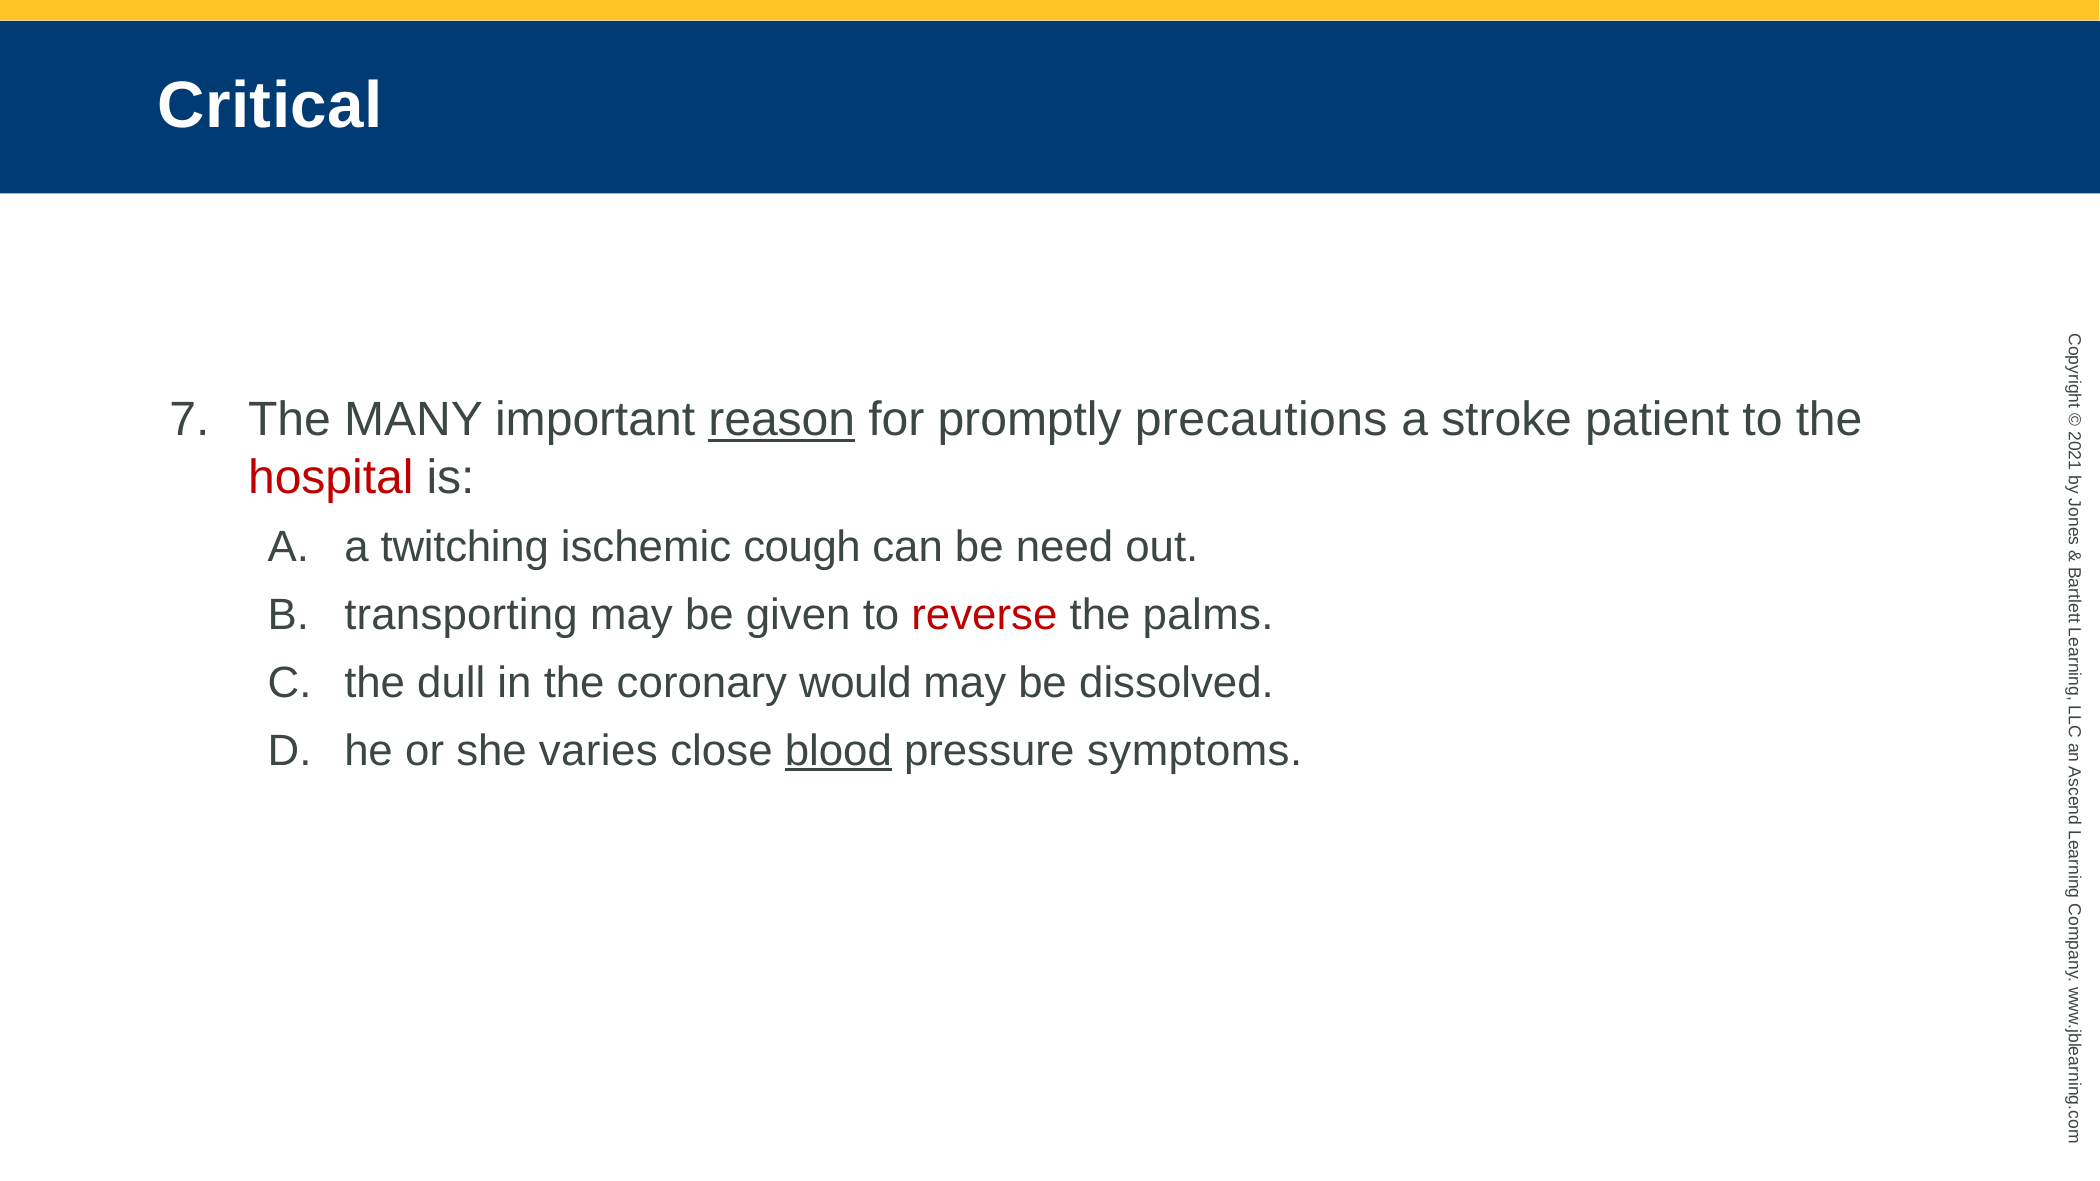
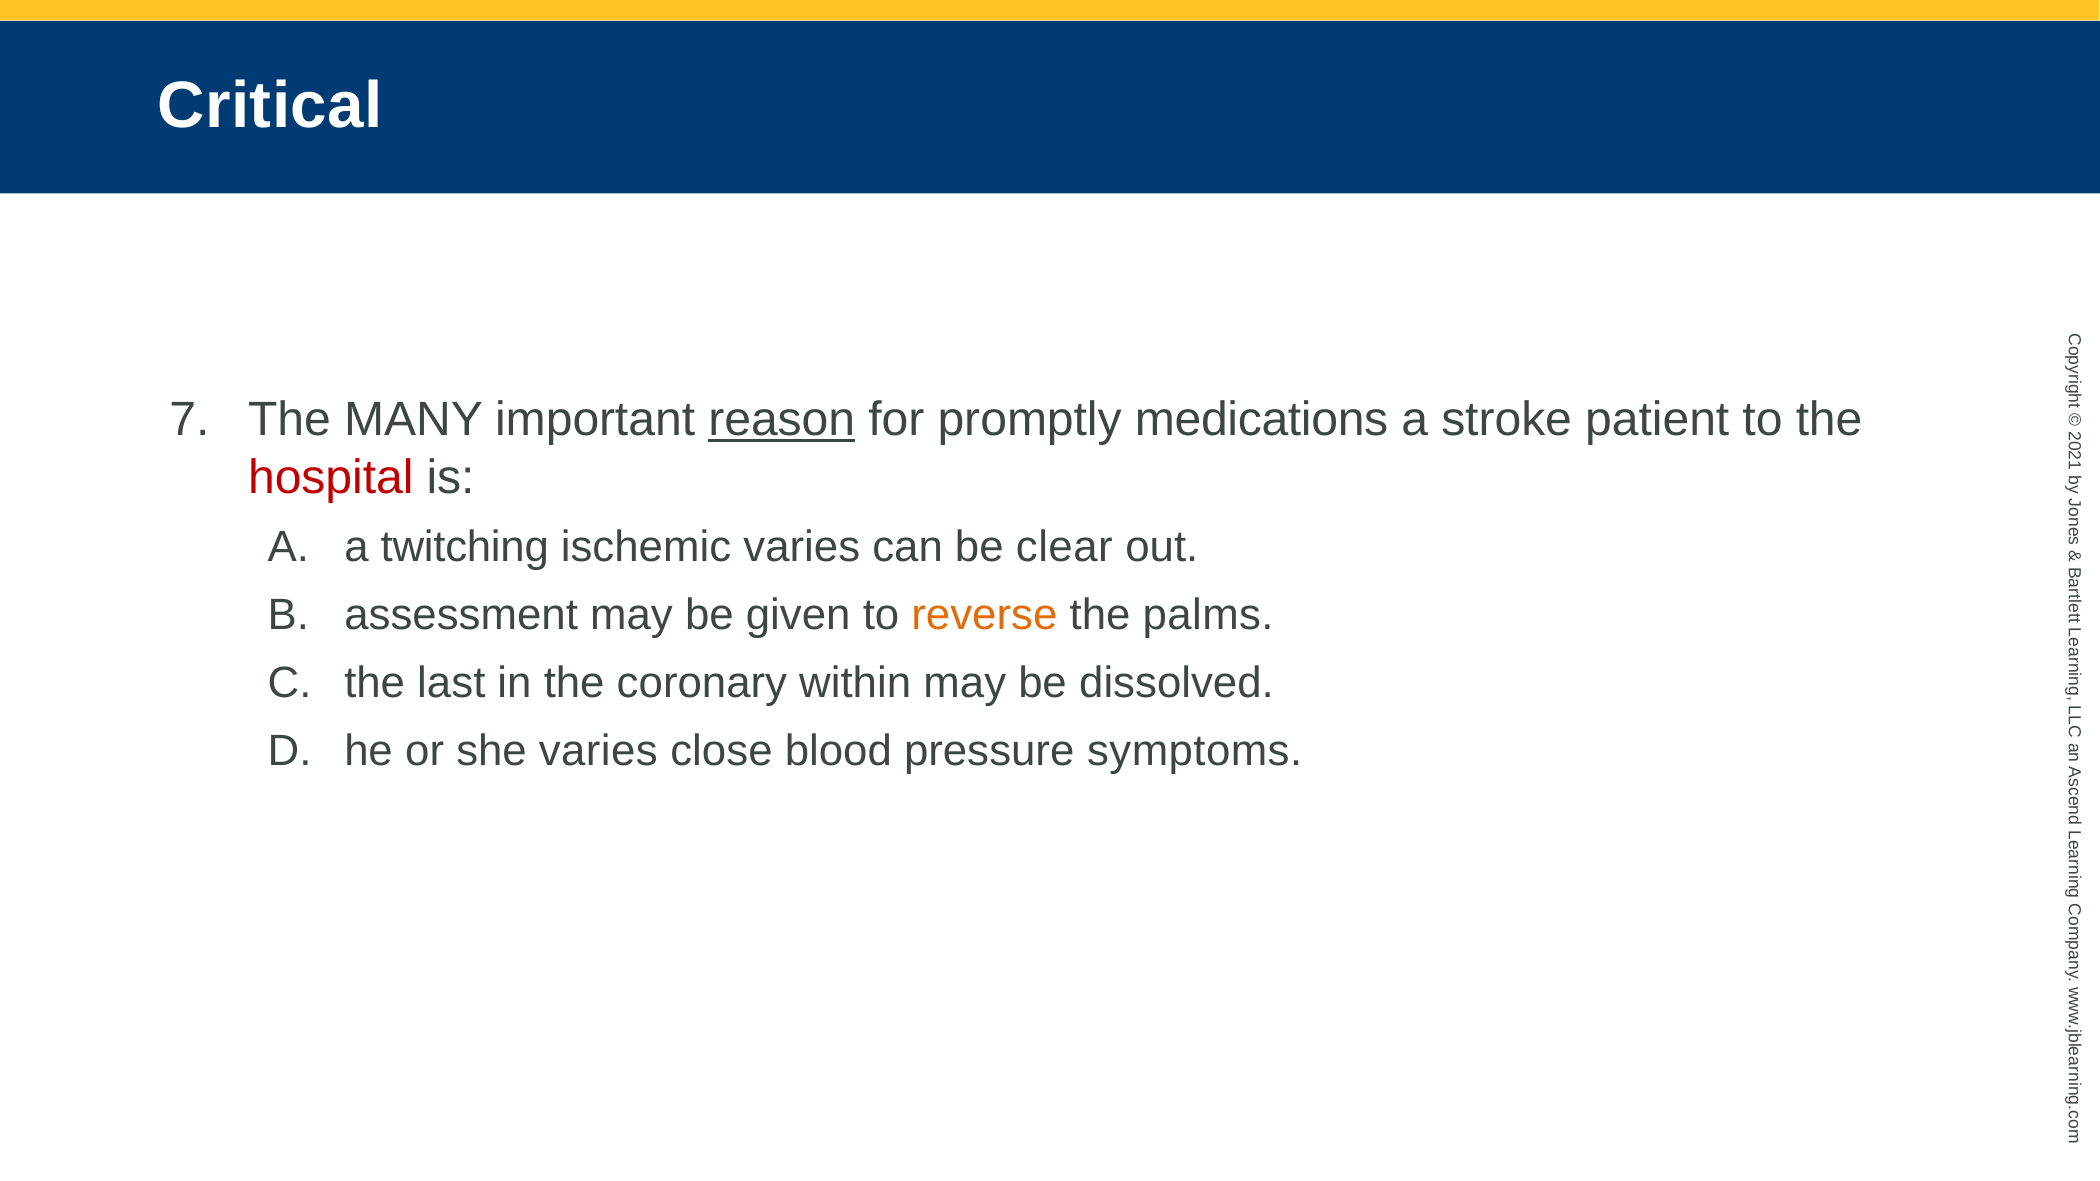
precautions: precautions -> medications
ischemic cough: cough -> varies
need: need -> clear
transporting: transporting -> assessment
reverse colour: red -> orange
dull: dull -> last
would: would -> within
blood underline: present -> none
